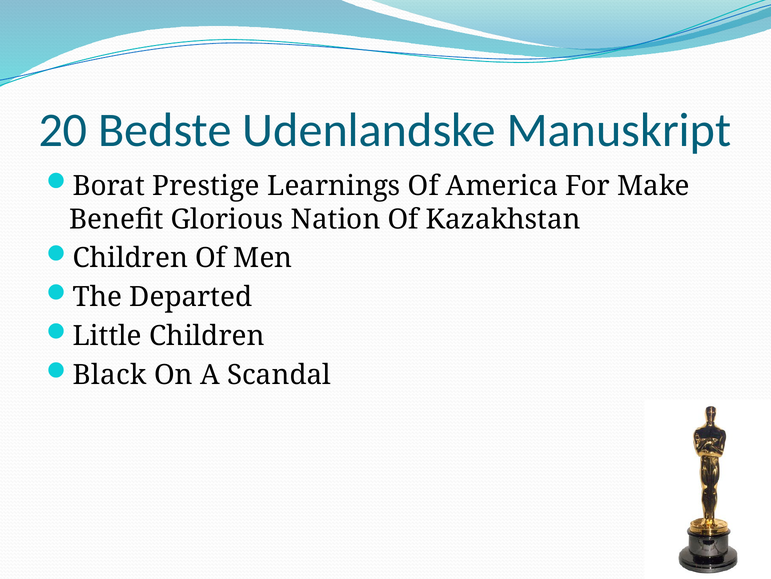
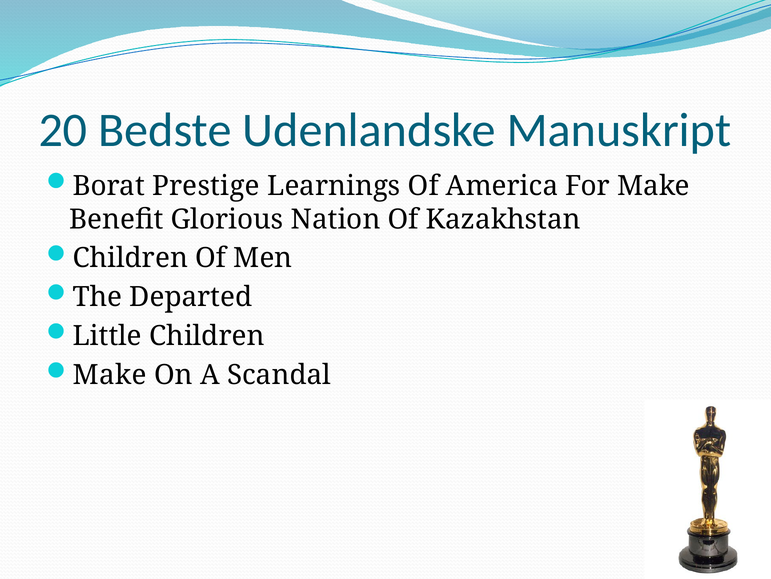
Black at (110, 375): Black -> Make
